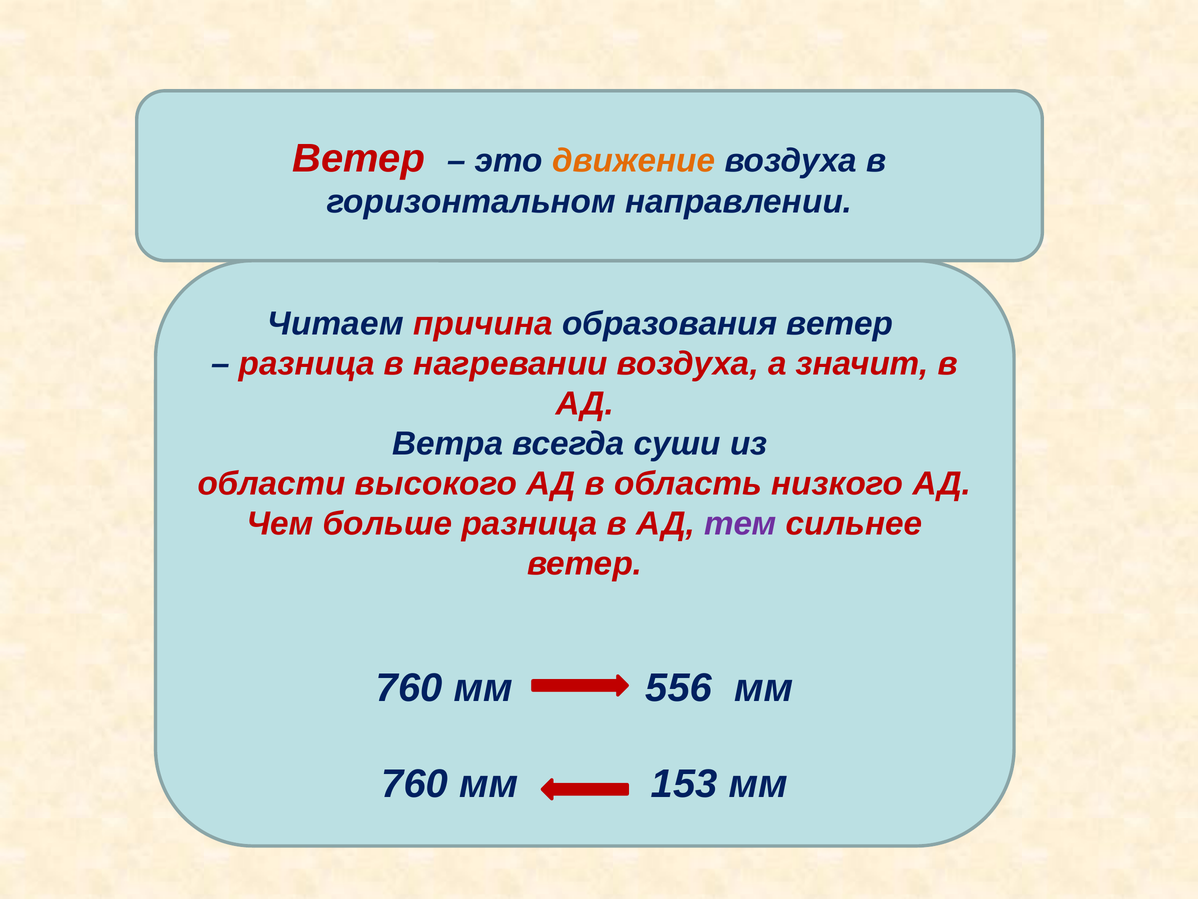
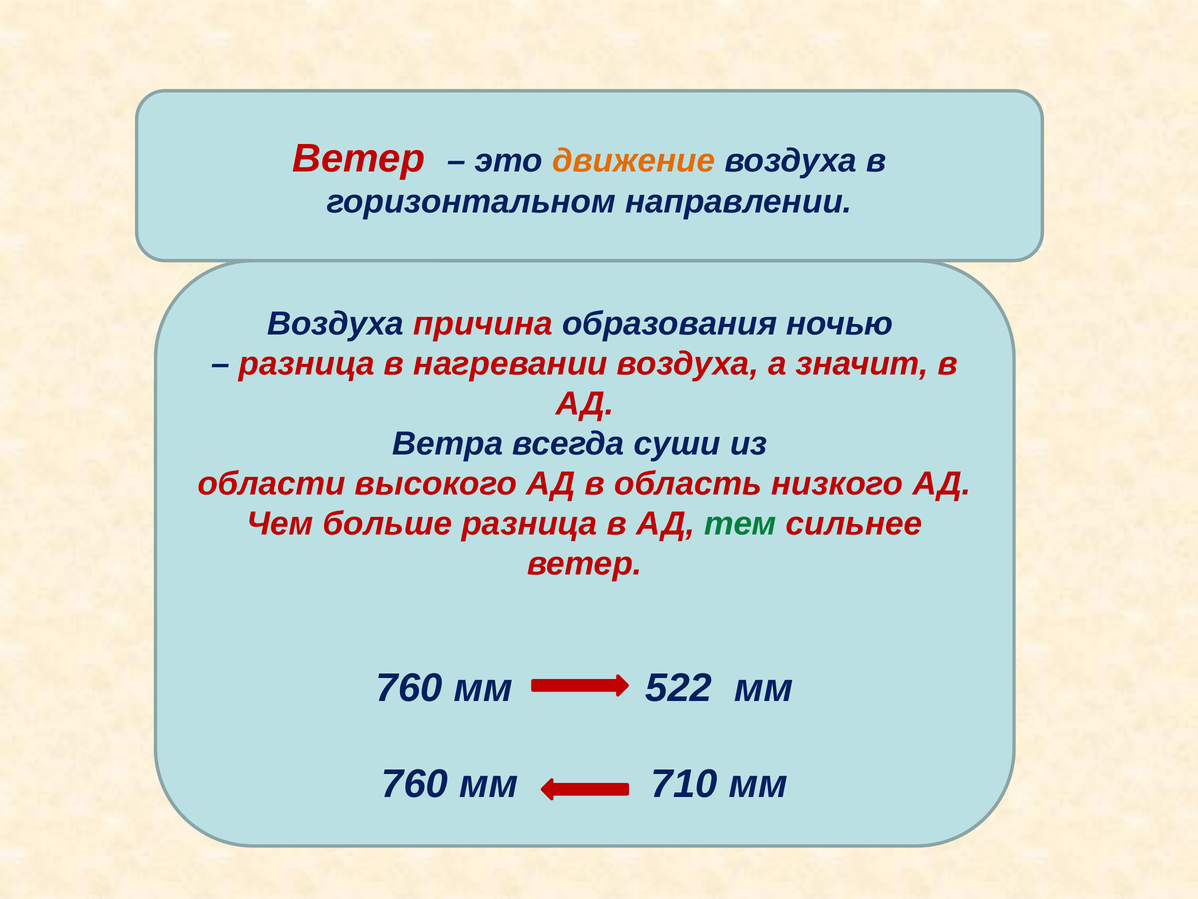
Читаем at (335, 324): Читаем -> Воздуха
образования ветер: ветер -> ночью
тем colour: purple -> green
556: 556 -> 522
153: 153 -> 710
